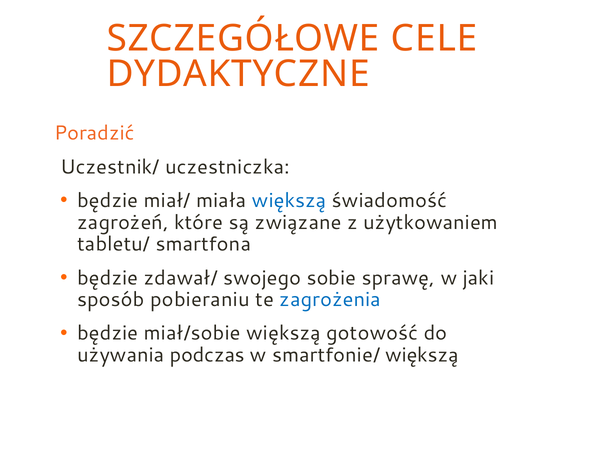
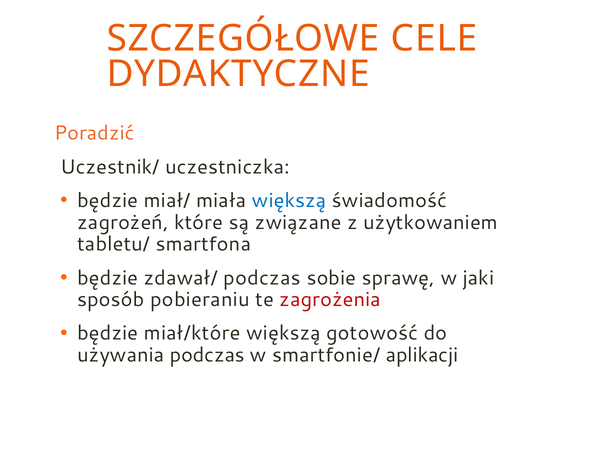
zdawał/ swojego: swojego -> podczas
zagrożenia colour: blue -> red
miał/sobie: miał/sobie -> miał/które
smartfonie/ większą: większą -> aplikacji
